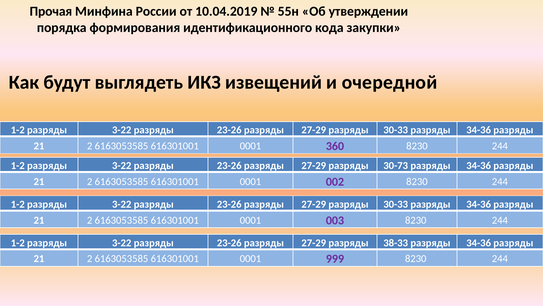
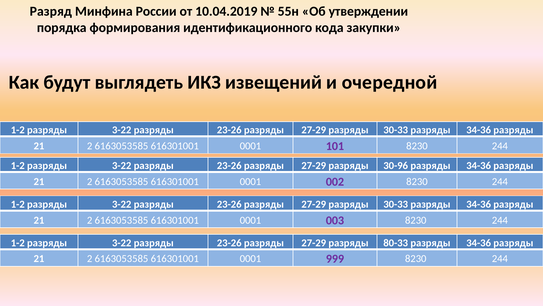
Прочая: Прочая -> Разряд
360: 360 -> 101
30-73: 30-73 -> 30-96
38-33: 38-33 -> 80-33
